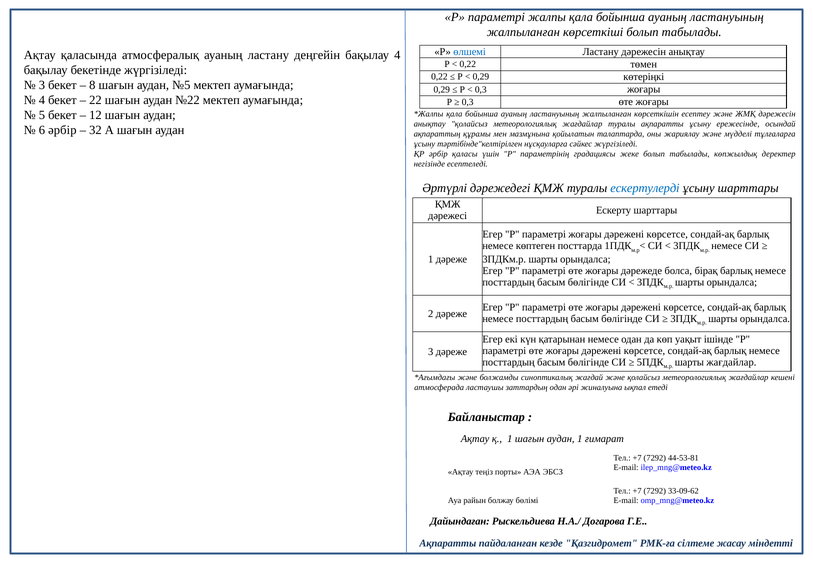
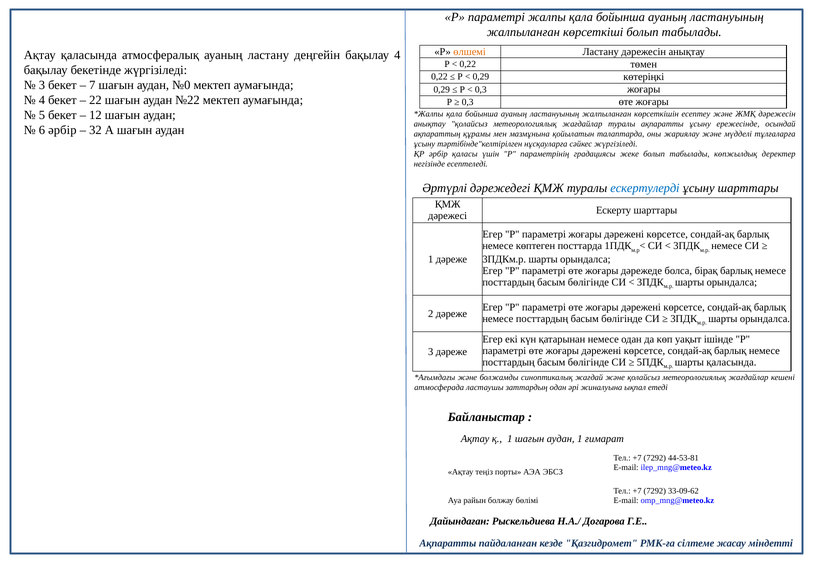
өлшемі colour: blue -> orange
8: 8 -> 7
№5: №5 -> №0
шарты жағдайлар: жағдайлар -> қаласында
